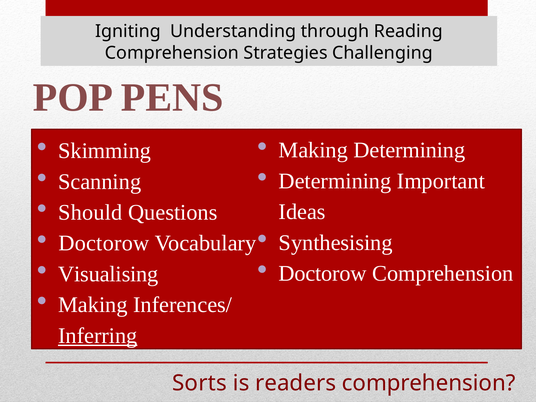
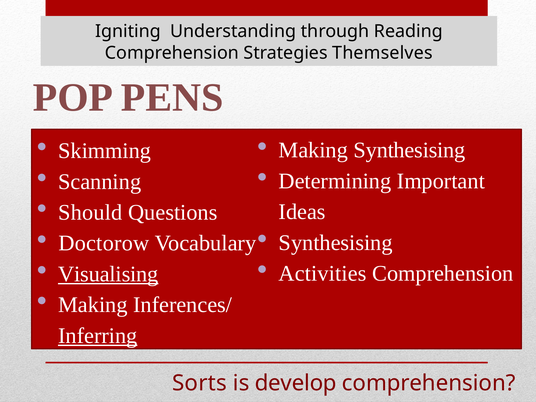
Challenging: Challenging -> Themselves
Making Determining: Determining -> Synthesising
Doctorow at (323, 273): Doctorow -> Activities
Visualising underline: none -> present
readers: readers -> develop
